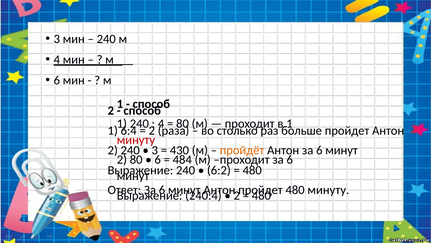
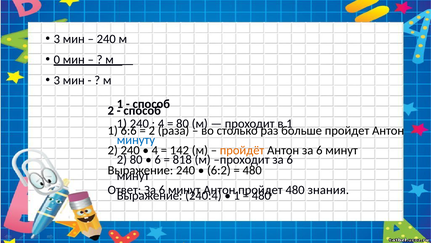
4 at (57, 60): 4 -> 0
6 at (57, 80): 6 -> 3
6:4: 6:4 -> 6:6
минуту at (136, 140) colour: red -> blue
3 at (155, 150): 3 -> 4
430: 430 -> 142
484: 484 -> 818
480 минуту: минуту -> знания
2 at (237, 195): 2 -> 1
